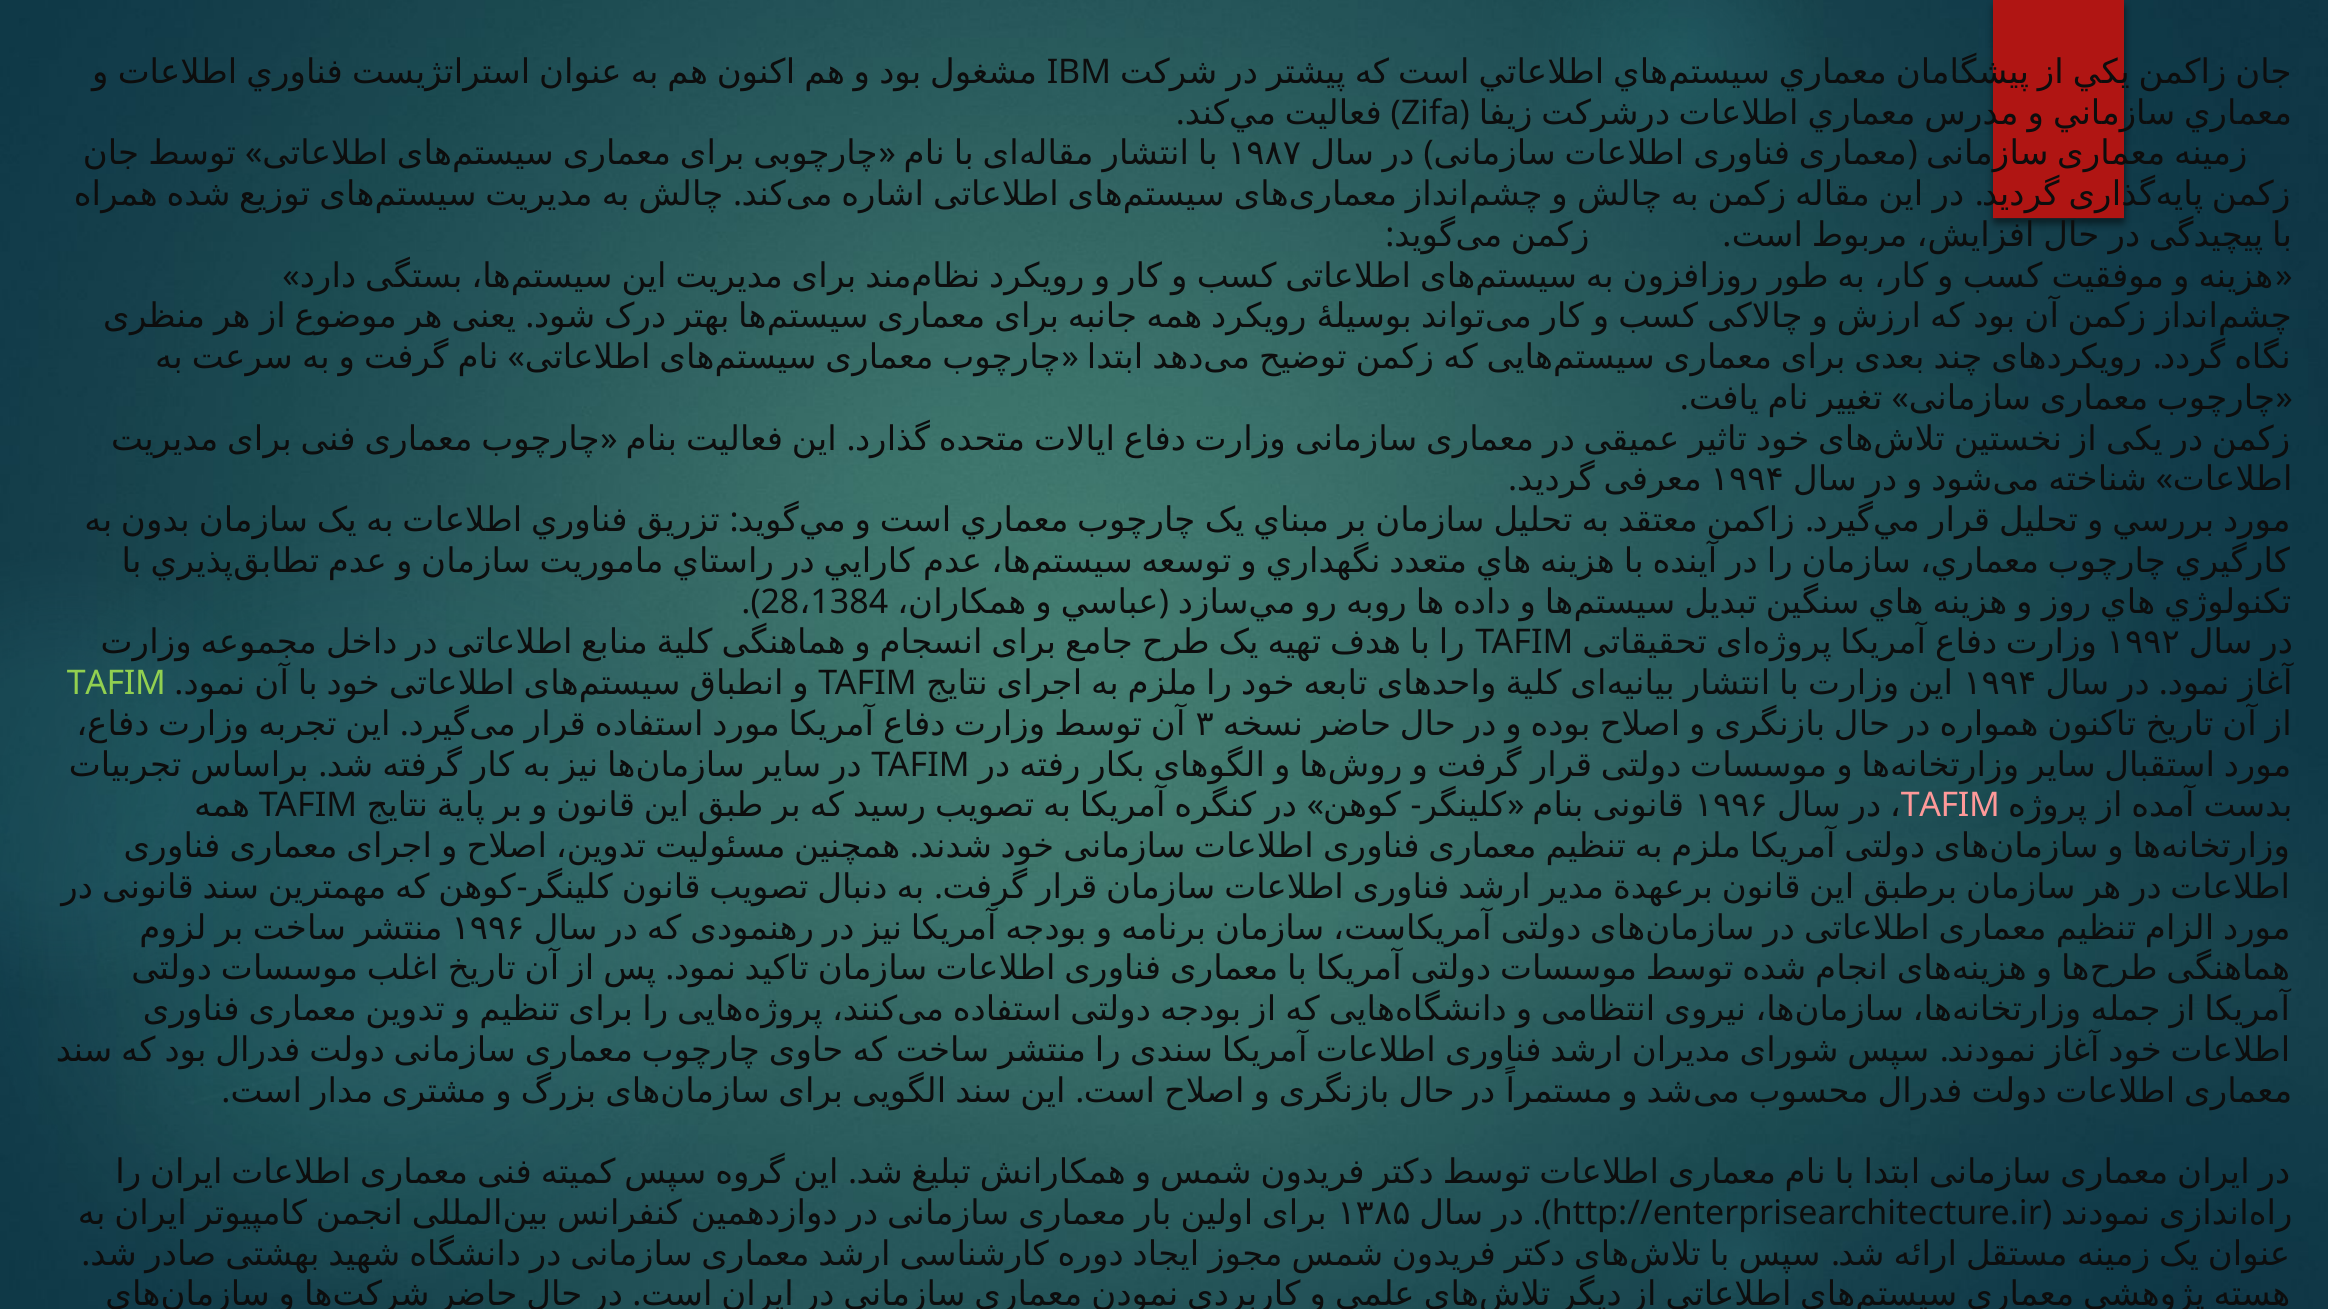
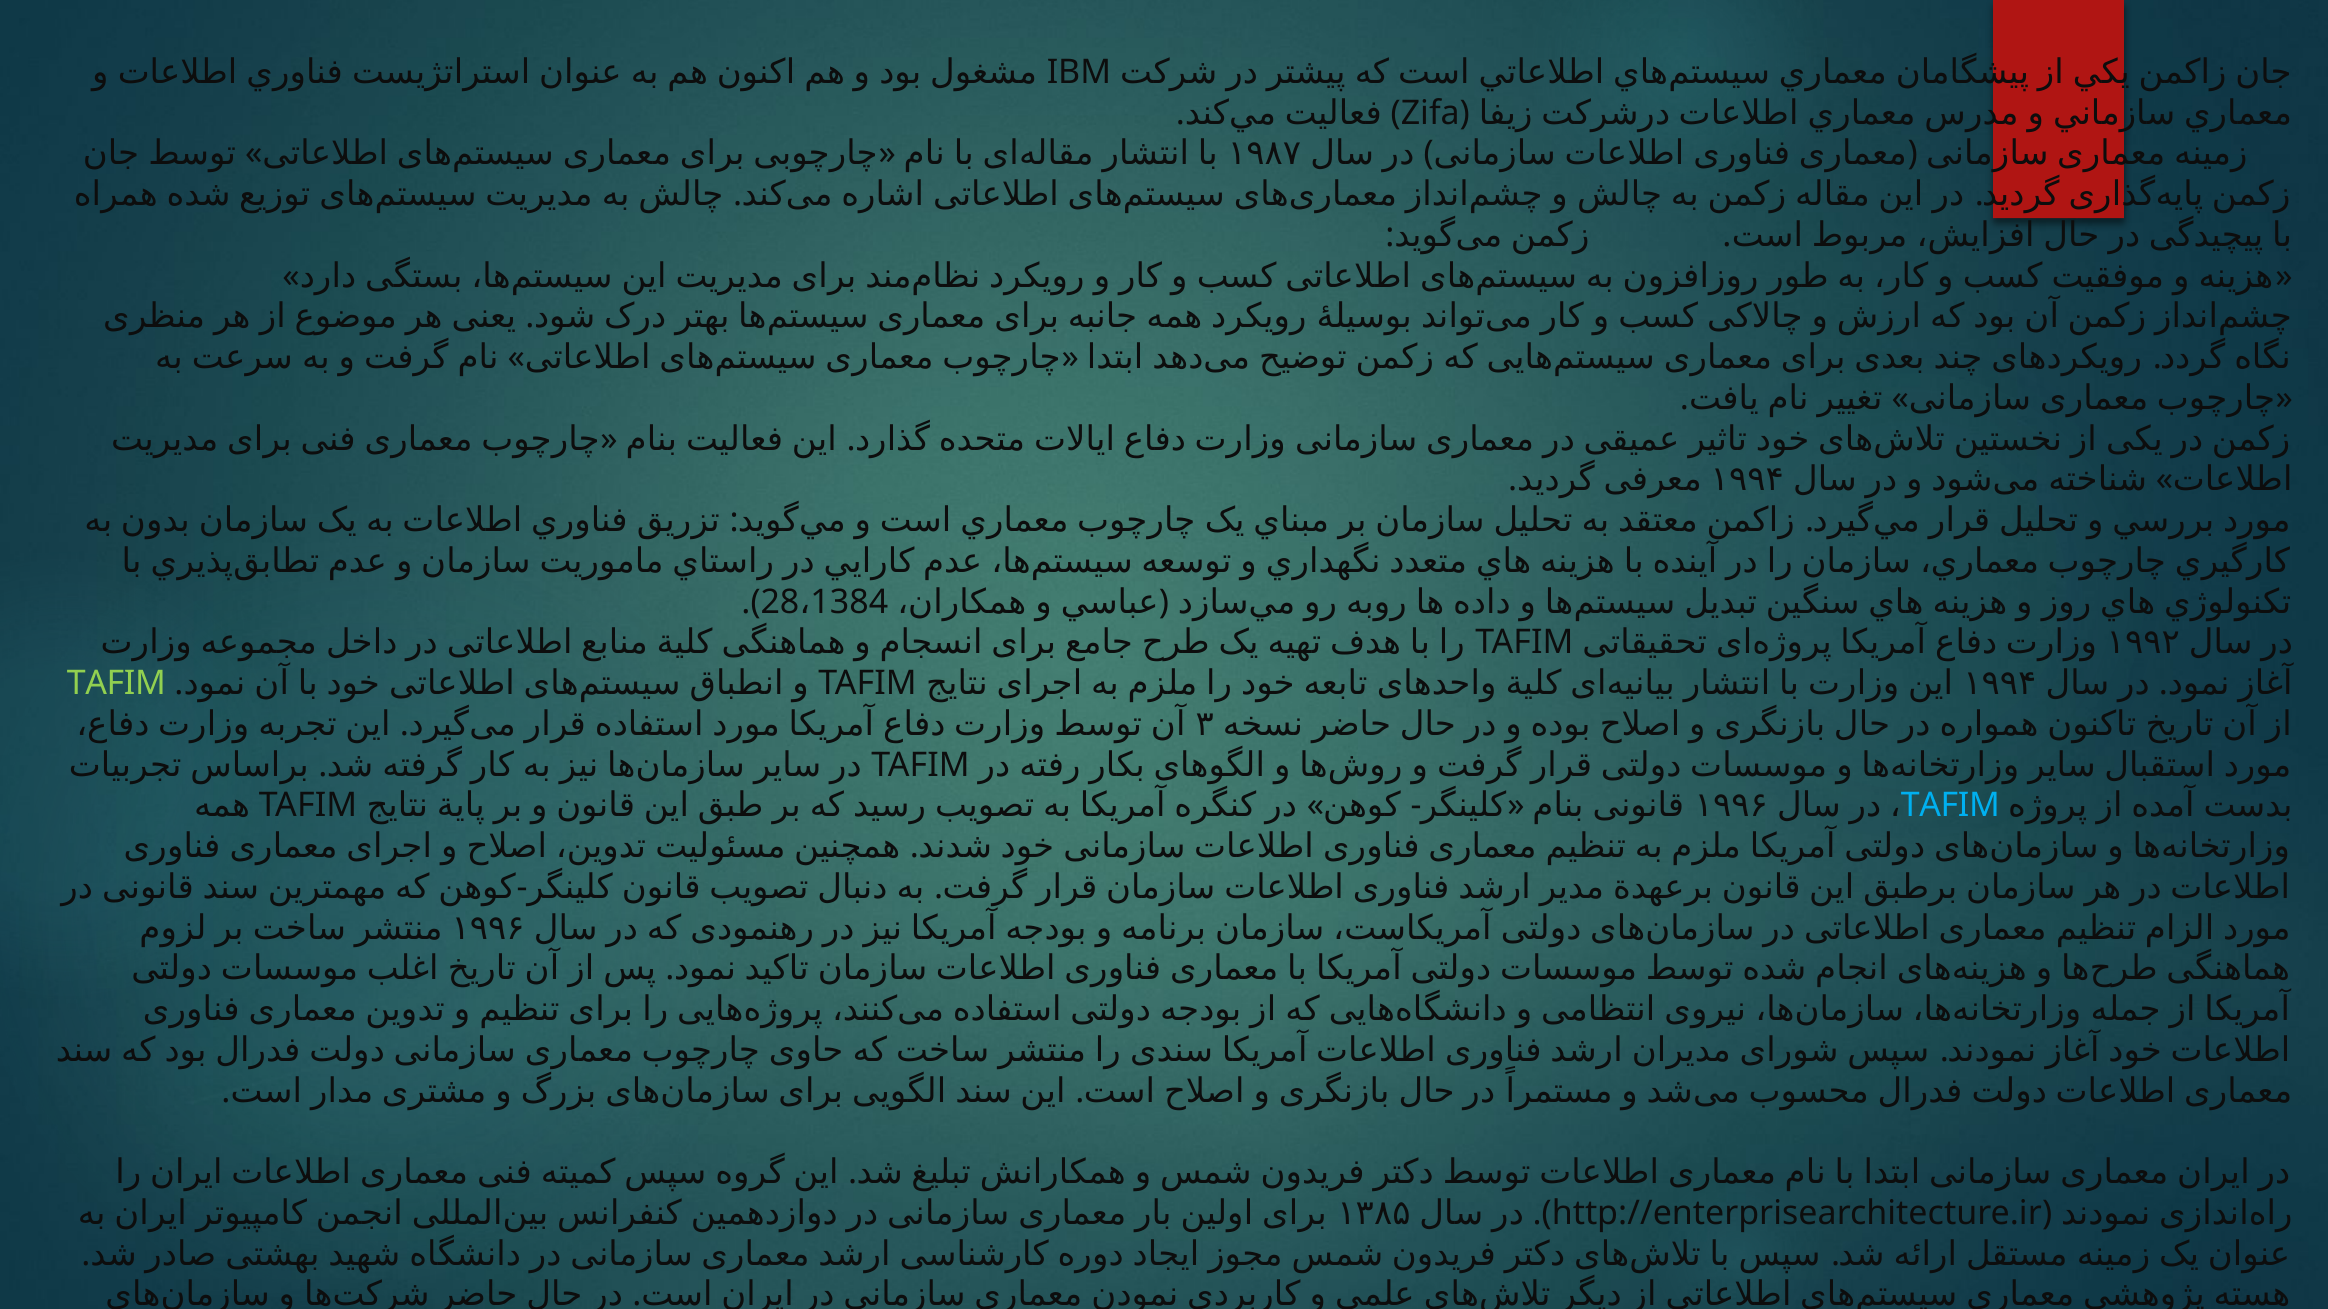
TAFIM at (1950, 806) colour: pink -> light blue
